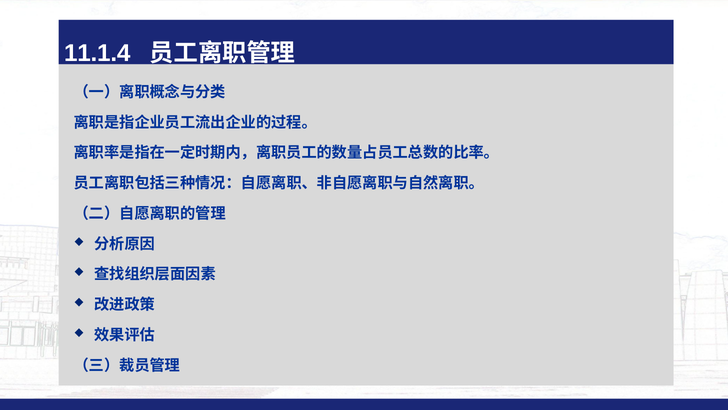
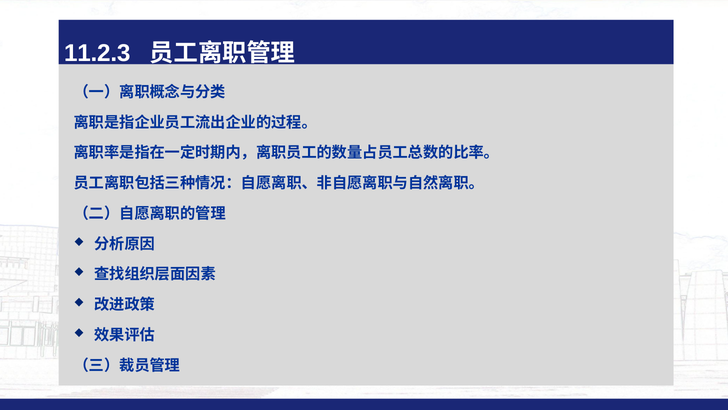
11.1.4: 11.1.4 -> 11.2.3
